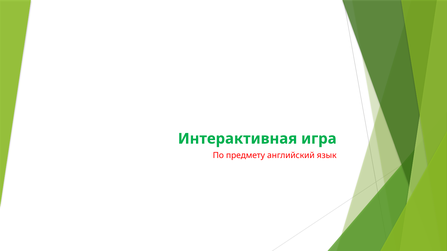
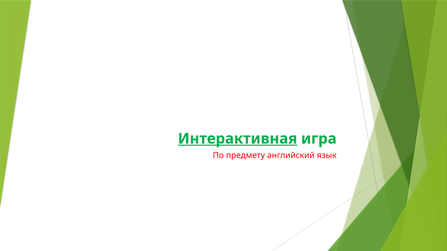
Интерактивная underline: none -> present
